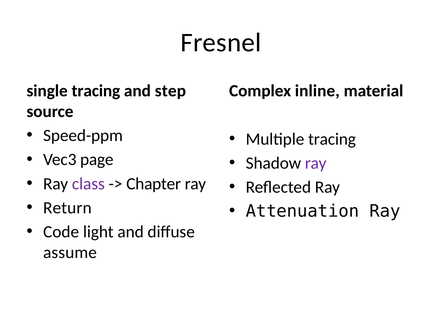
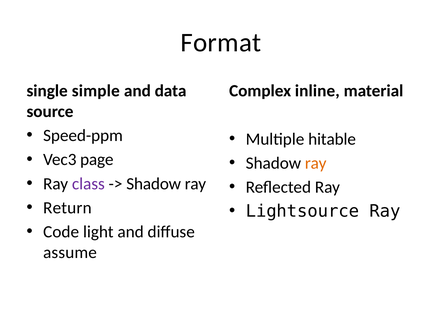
Fresnel: Fresnel -> Format
single tracing: tracing -> simple
step: step -> data
Multiple tracing: tracing -> hitable
ray at (316, 163) colour: purple -> orange
Chapter at (154, 184): Chapter -> Shadow
Attenuation: Attenuation -> Lightsource
